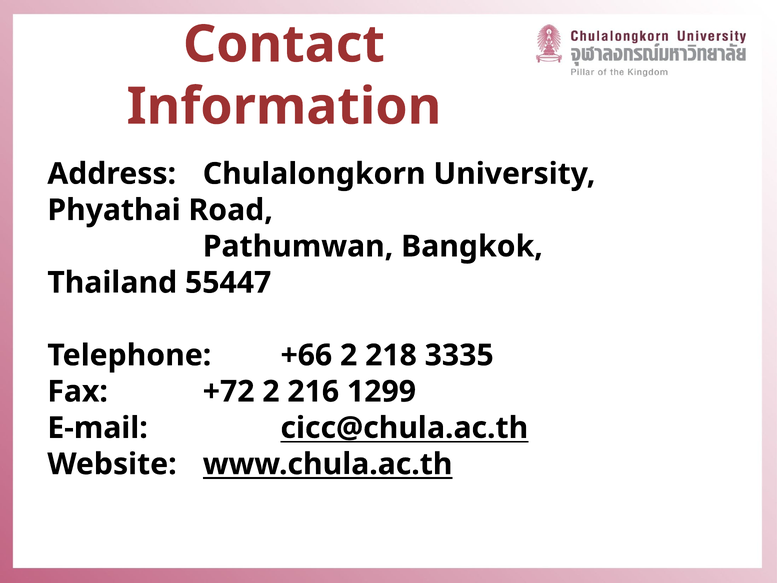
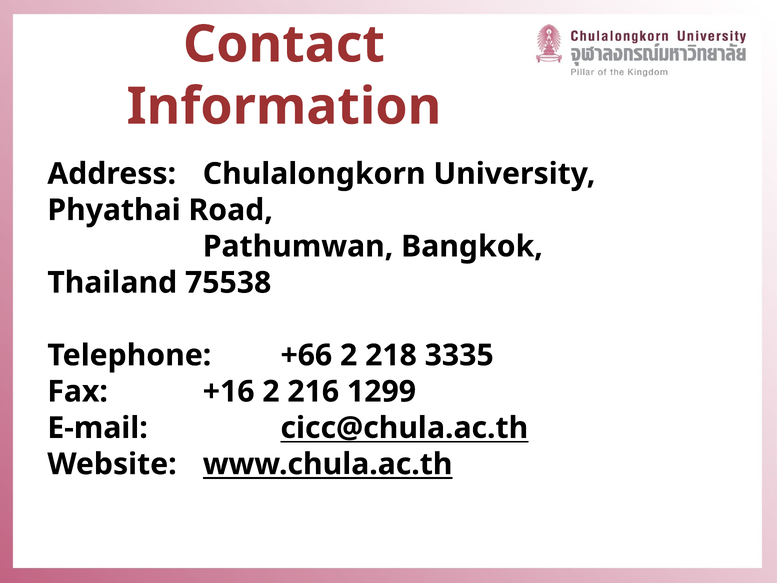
55447: 55447 -> 75538
+72: +72 -> +16
